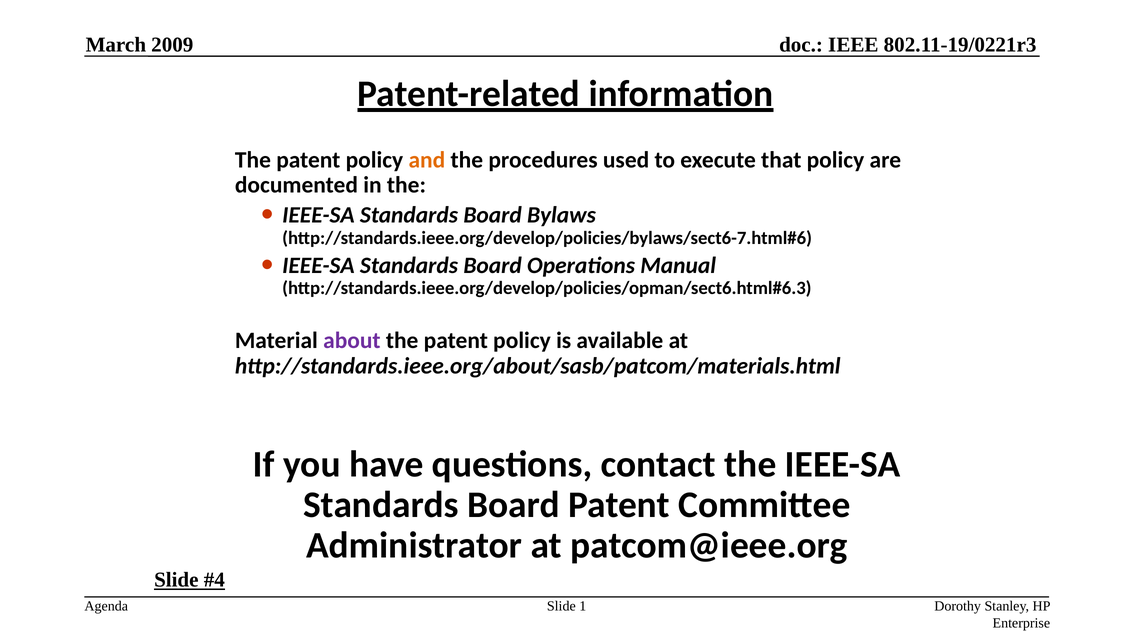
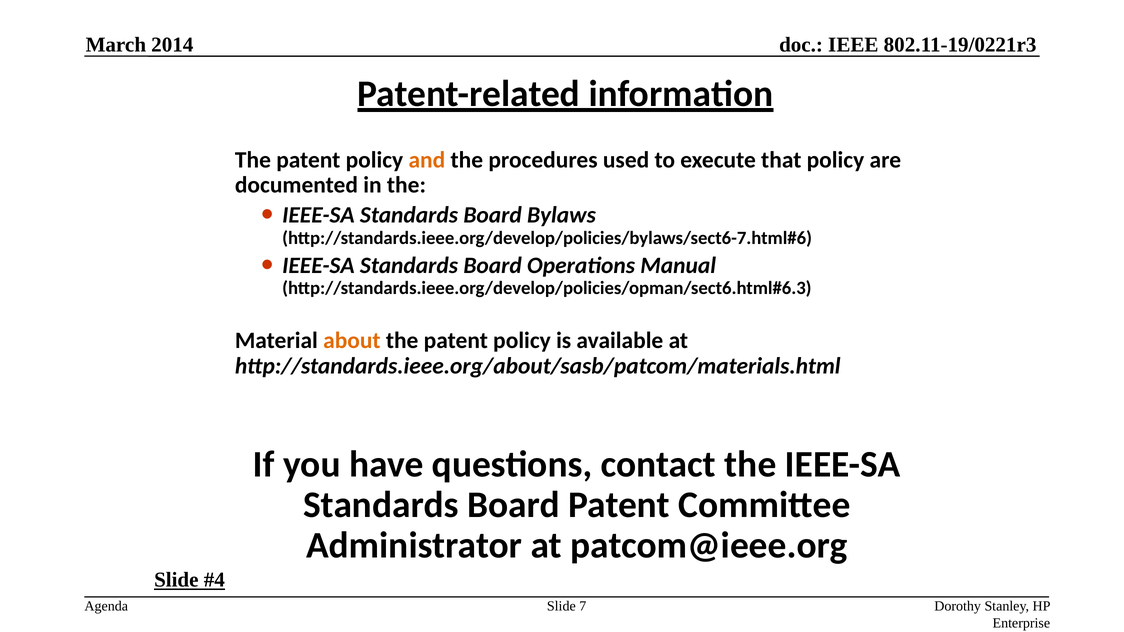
2009: 2009 -> 2014
about colour: purple -> orange
1: 1 -> 7
